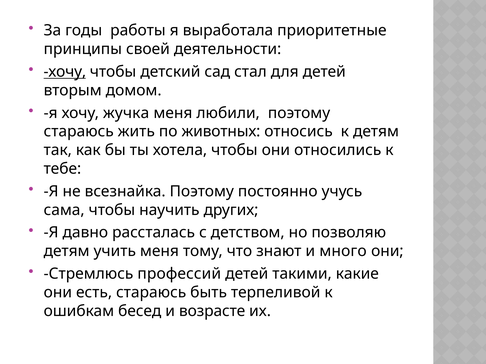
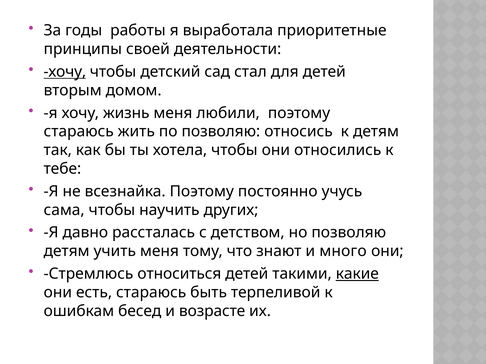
жучка: жучка -> жизнь
по животных: животных -> позволяю
профессий: профессий -> относиться
какие underline: none -> present
